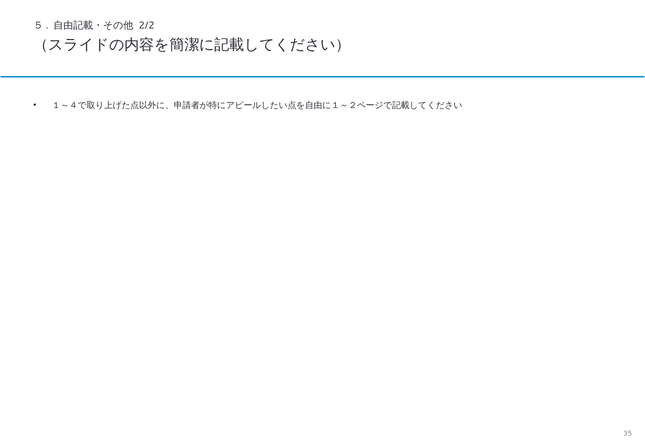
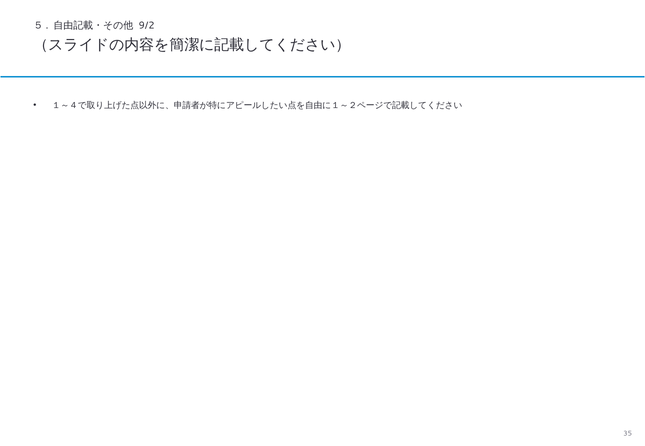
2/2: 2/2 -> 9/2
